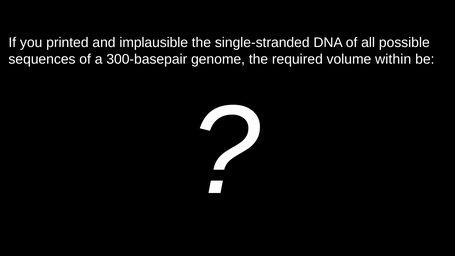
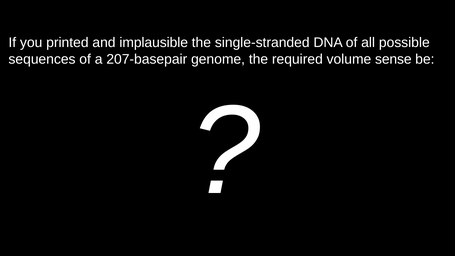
300-basepair: 300-basepair -> 207-basepair
within: within -> sense
